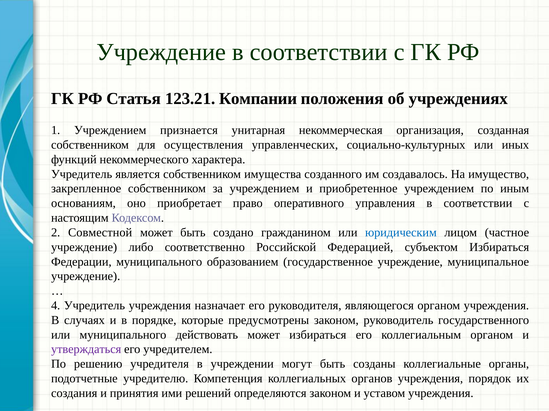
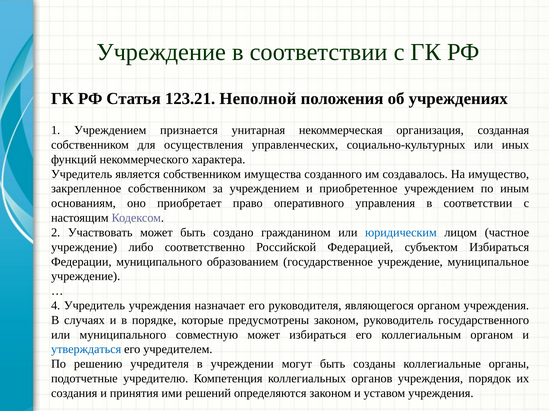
Компании: Компании -> Неполной
Совместной: Совместной -> Участвовать
действовать: действовать -> совместную
утверждаться colour: purple -> blue
